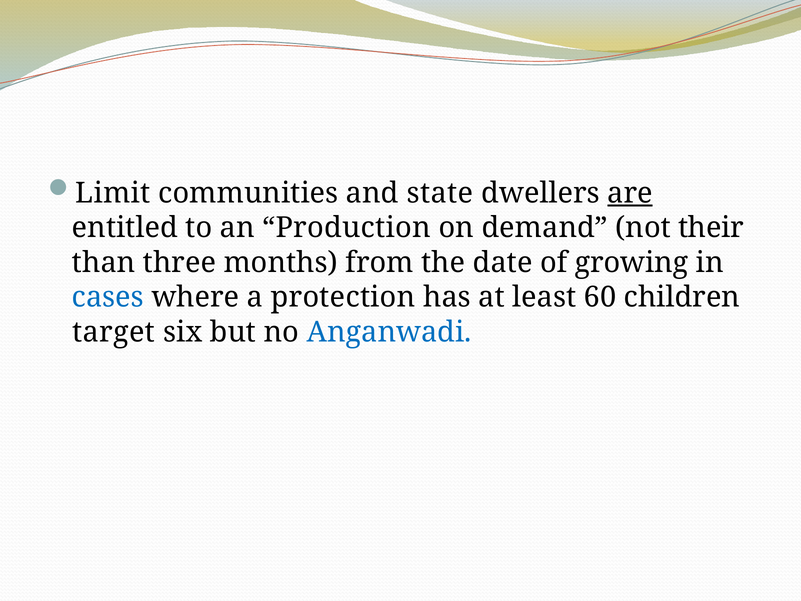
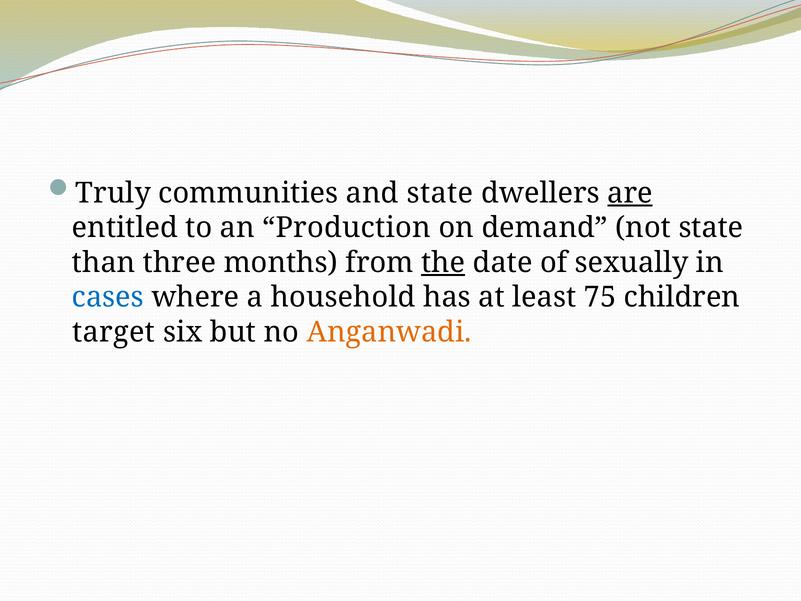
Limit: Limit -> Truly
not their: their -> state
the underline: none -> present
growing: growing -> sexually
protection: protection -> household
60: 60 -> 75
Anganwadi colour: blue -> orange
